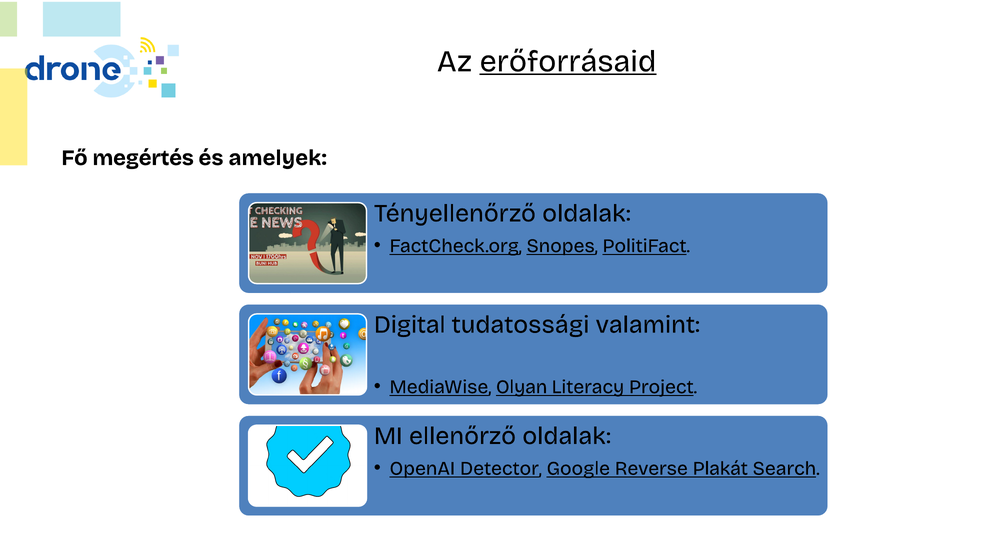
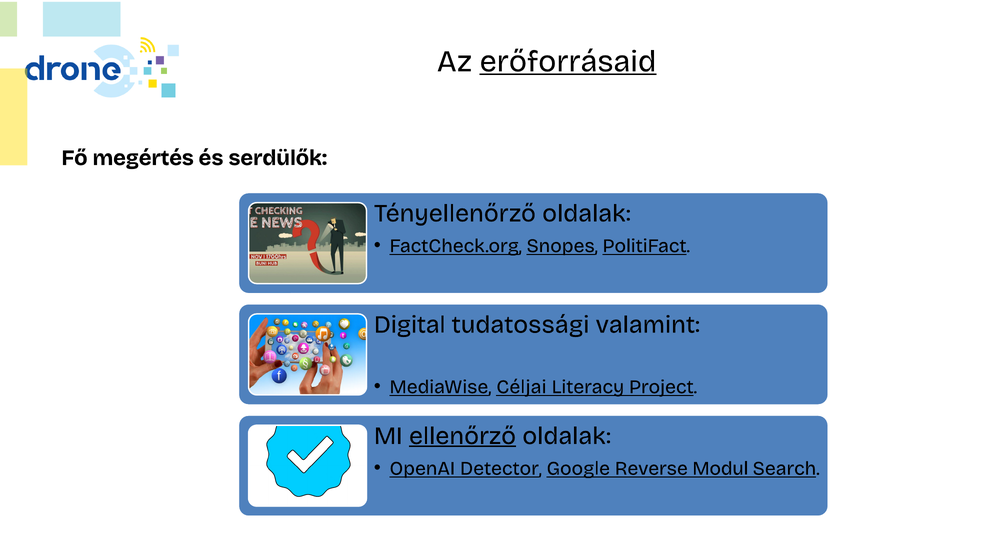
amelyek: amelyek -> serdülők
Olyan: Olyan -> Céljai
ellenőrző underline: none -> present
Plakát: Plakát -> Modul
